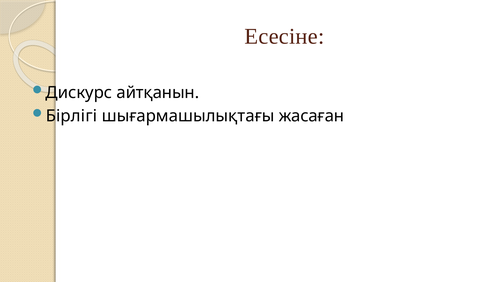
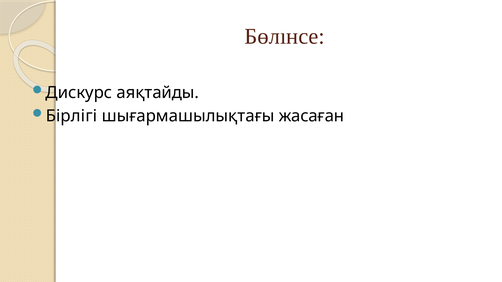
Есесіне: Есесіне -> Бөлıнсе
айтқанын: айтқанын -> аяқтайды
